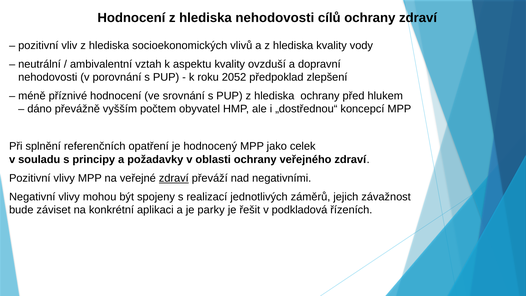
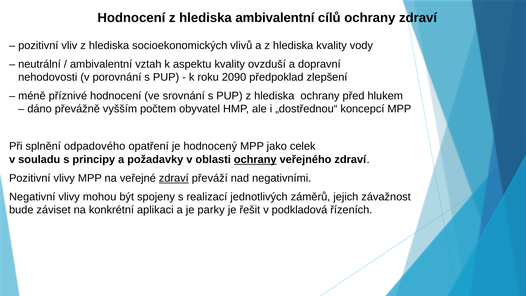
hlediska nehodovosti: nehodovosti -> ambivalentní
2052: 2052 -> 2090
referenčních: referenčních -> odpadového
ochrany at (255, 159) underline: none -> present
